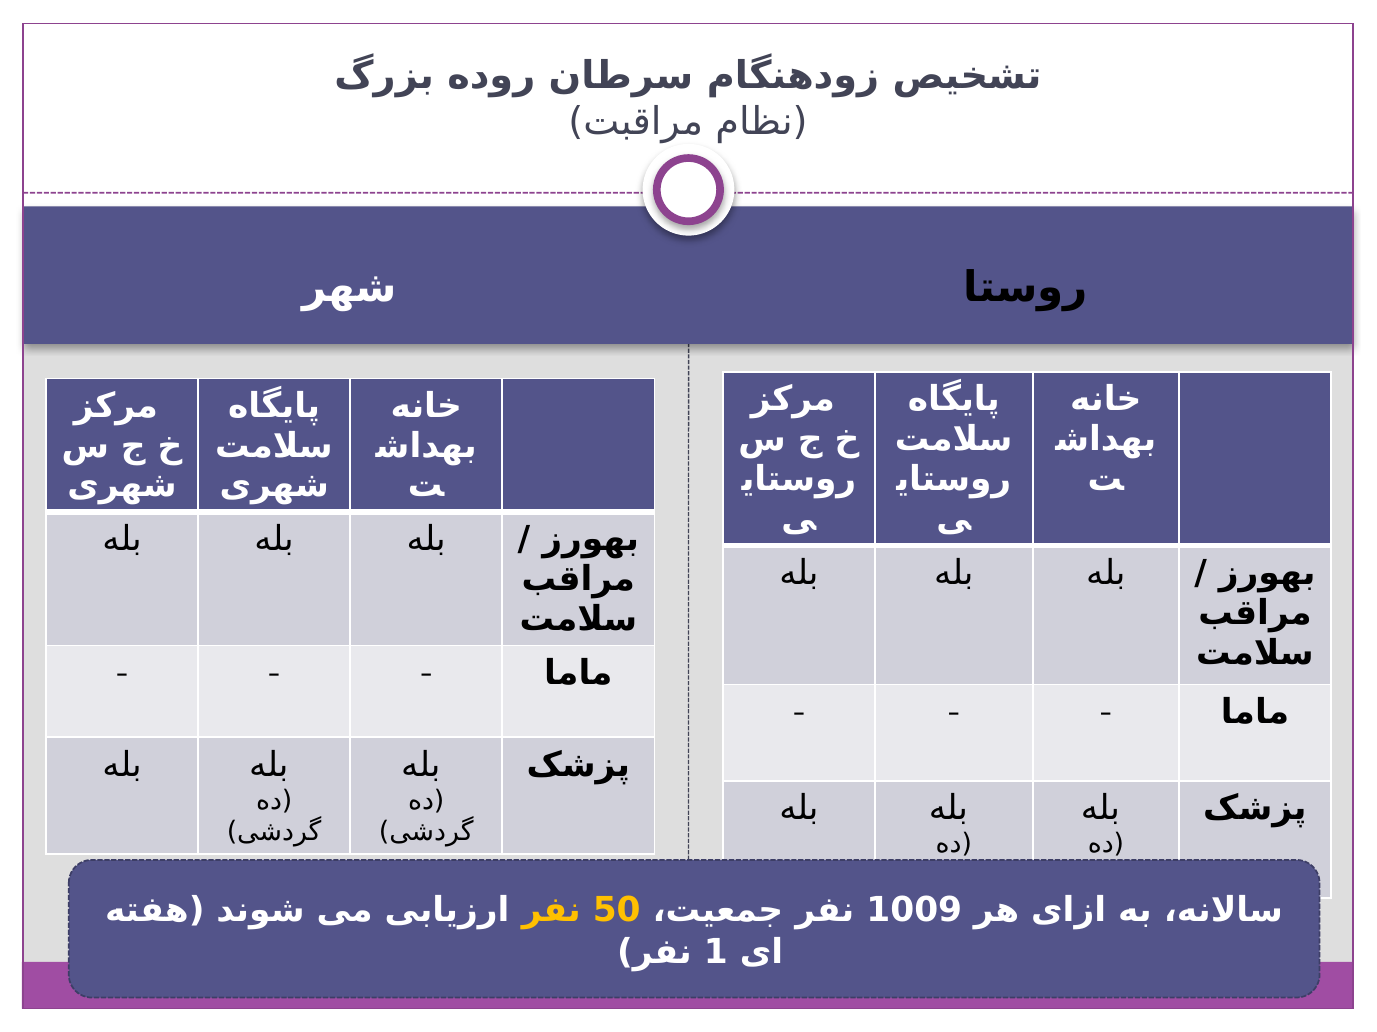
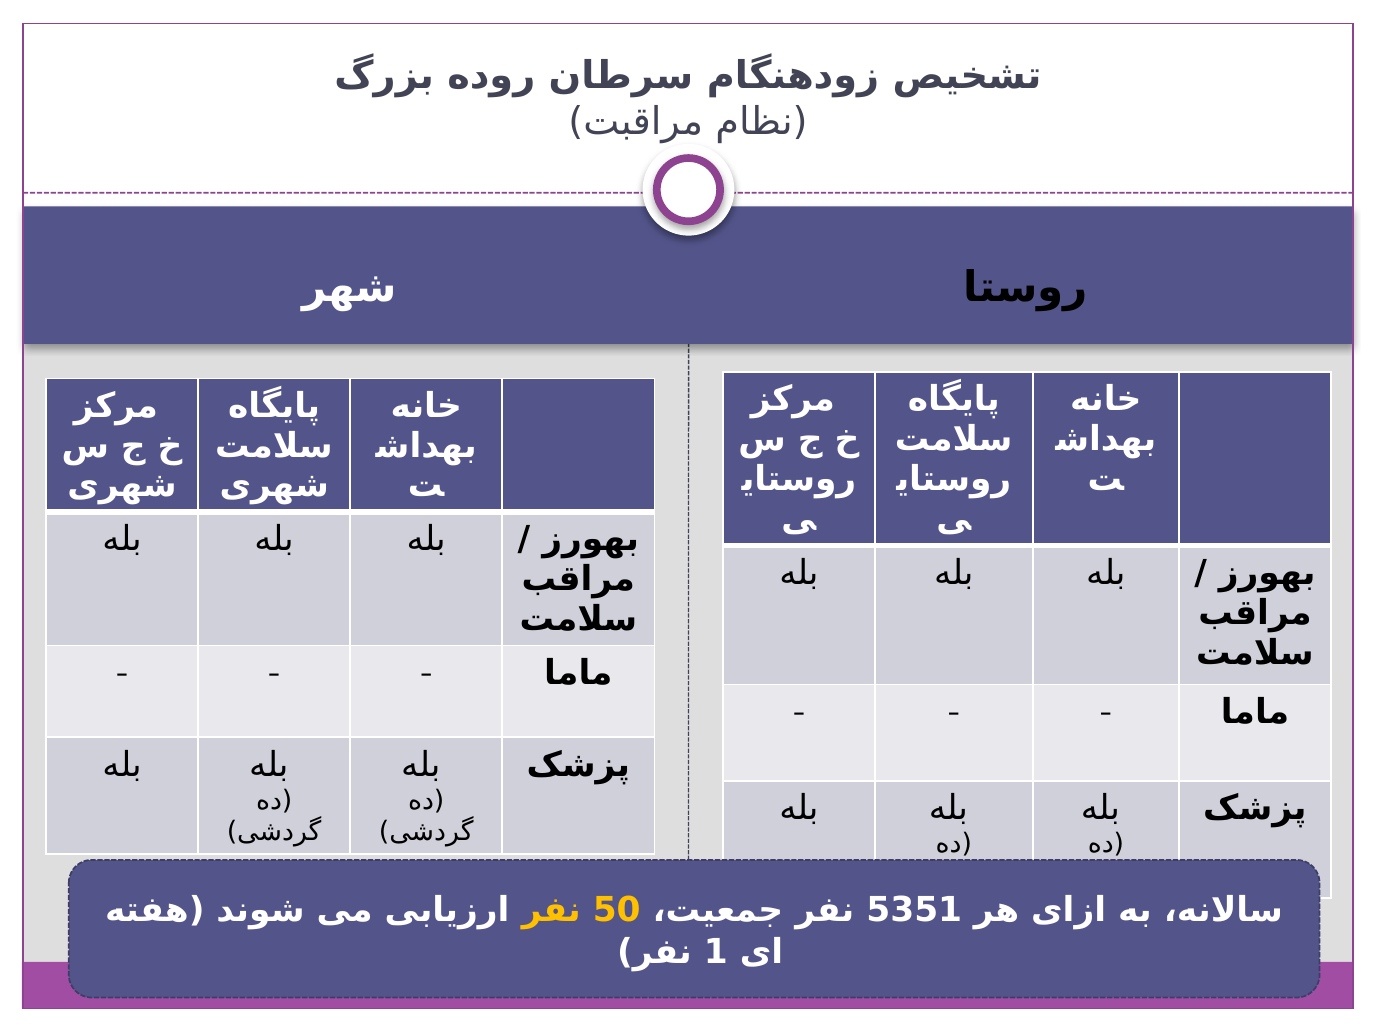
1009: 1009 -> 5351
